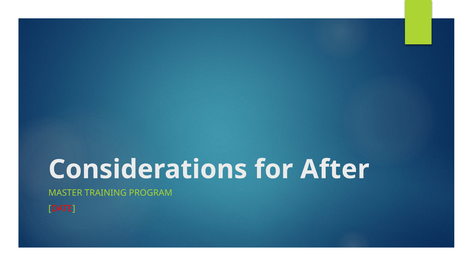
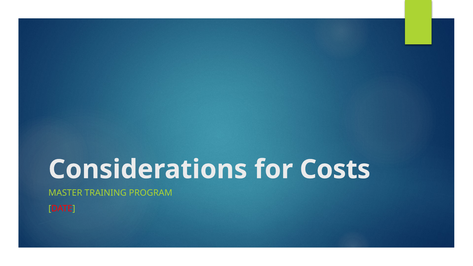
After: After -> Costs
